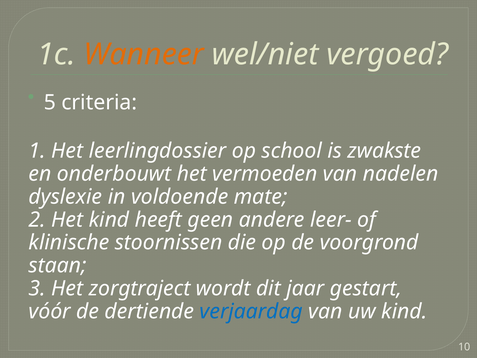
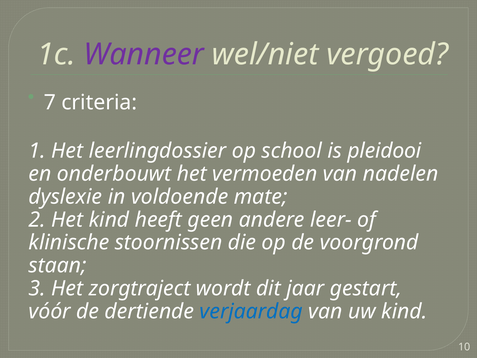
Wanneer colour: orange -> purple
5: 5 -> 7
zwakste: zwakste -> pleidooi
